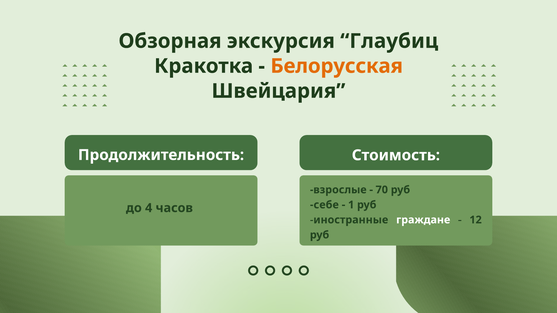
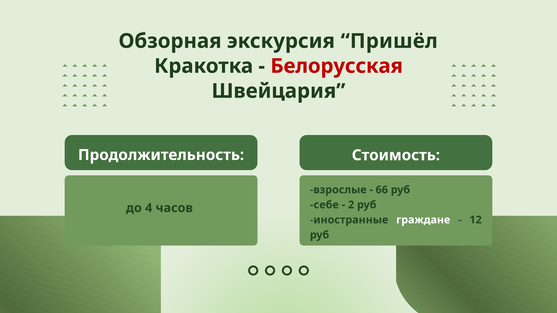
Глаубиц: Глаубиц -> Пришёл
Белорусская colour: orange -> red
70: 70 -> 66
1: 1 -> 2
